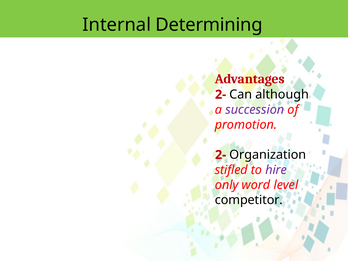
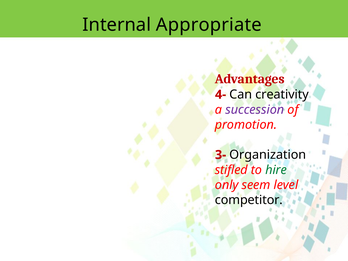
Determining: Determining -> Appropriate
2- at (221, 95): 2- -> 4-
although: although -> creativity
2- at (221, 155): 2- -> 3-
hire colour: purple -> green
word: word -> seem
